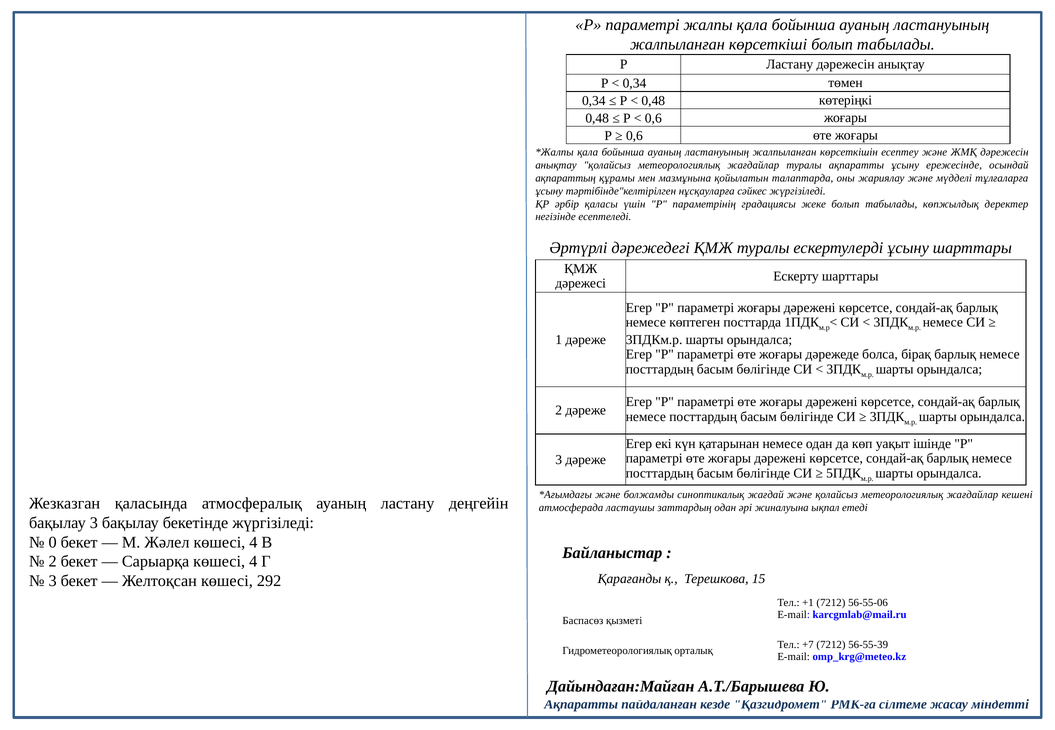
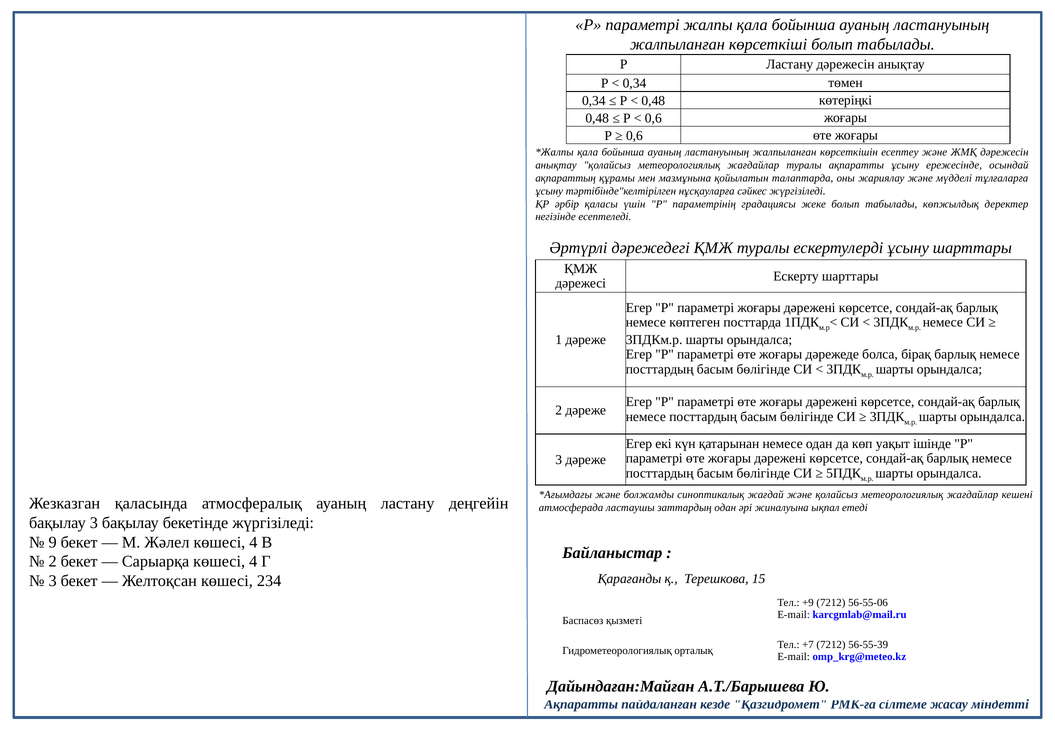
0: 0 -> 9
292: 292 -> 234
+1: +1 -> +9
